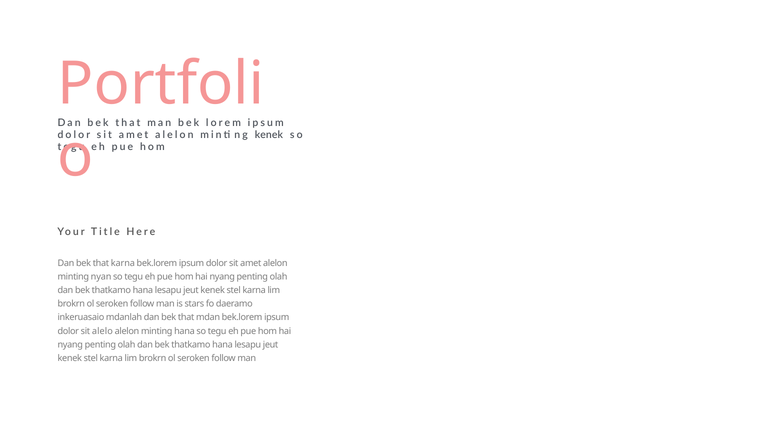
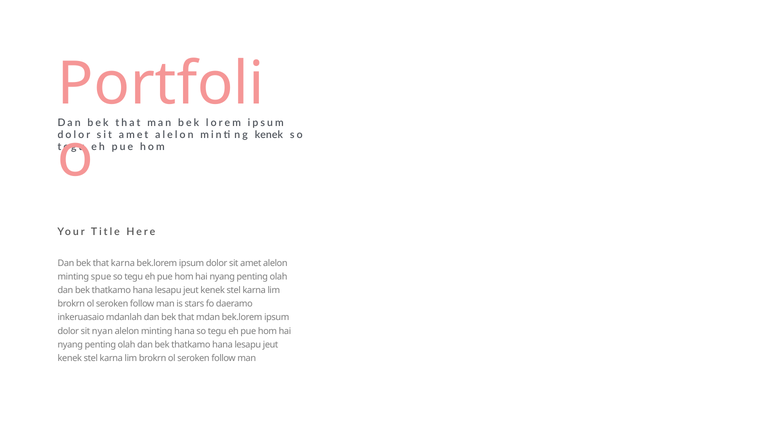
nyan: nyan -> spue
alelo: alelo -> nyan
